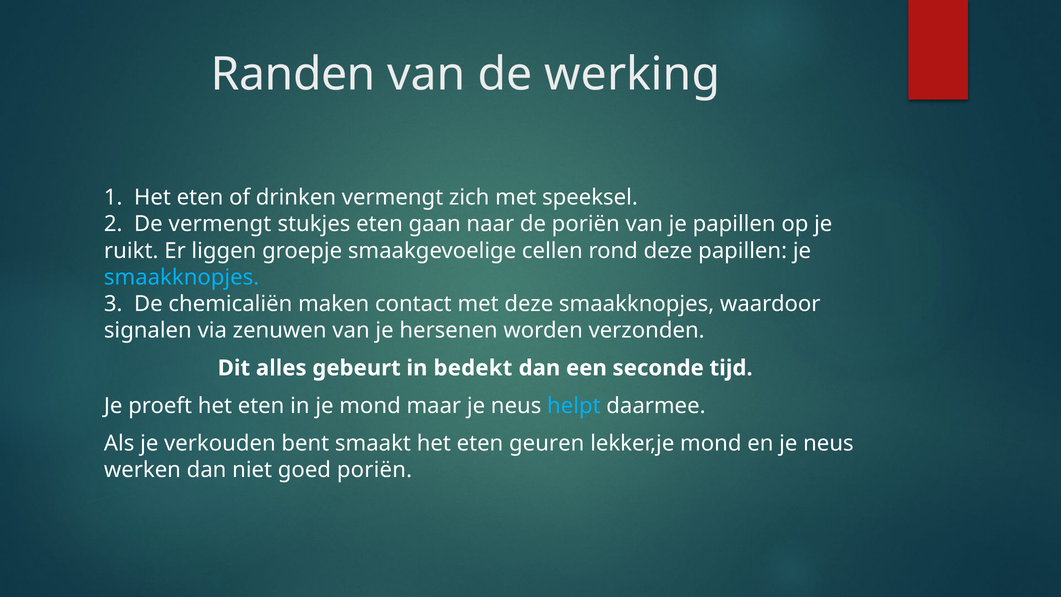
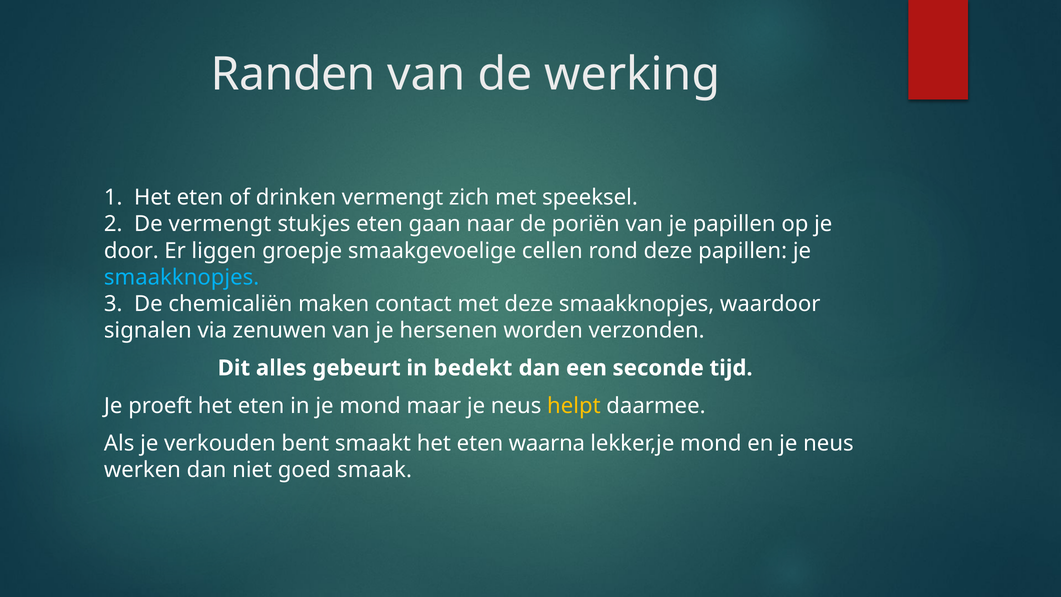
ruikt: ruikt -> door
helpt colour: light blue -> yellow
geuren: geuren -> waarna
goed poriën: poriën -> smaak
